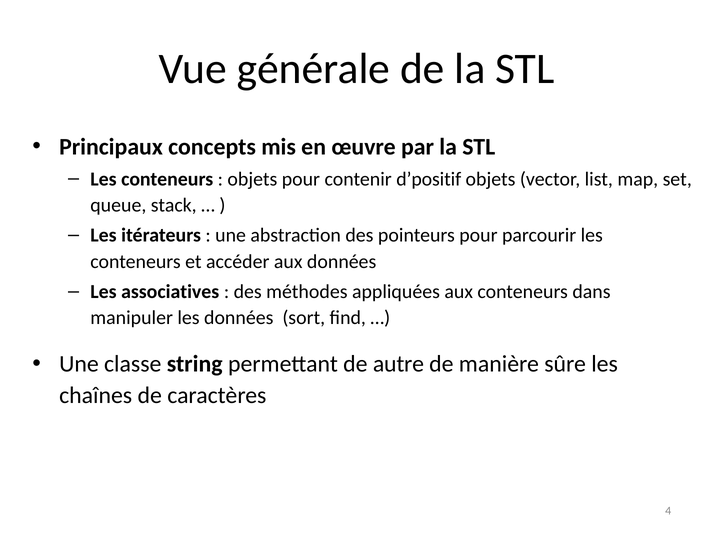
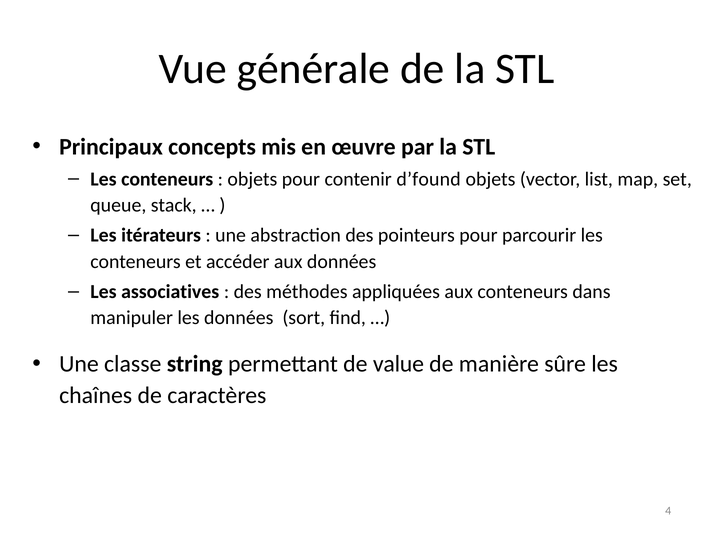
d’positif: d’positif -> d’found
autre: autre -> value
